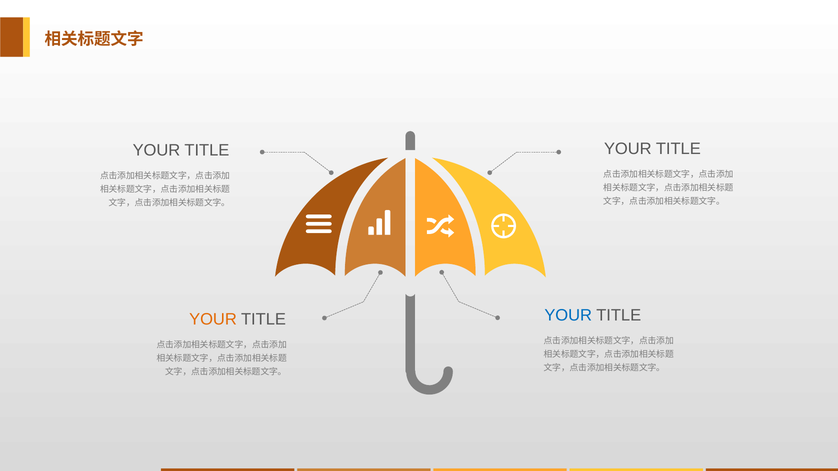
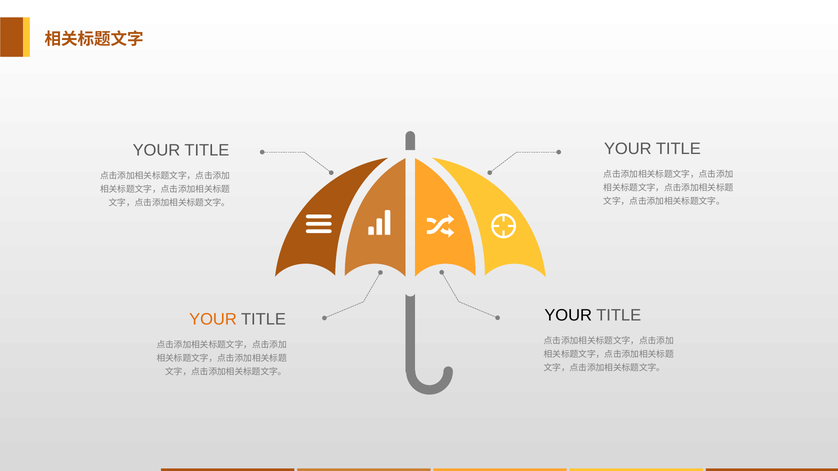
YOUR at (568, 315) colour: blue -> black
